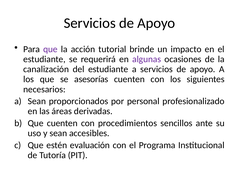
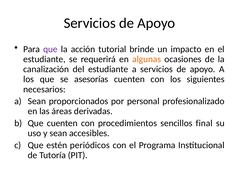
algunas colour: purple -> orange
ante: ante -> final
evaluación: evaluación -> periódicos
